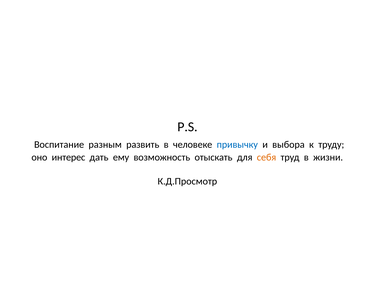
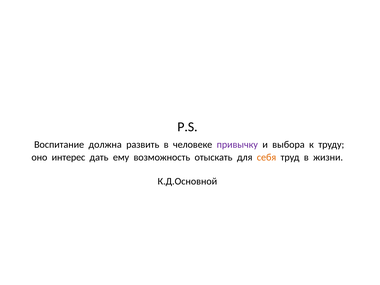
разным: разным -> должна
привычку colour: blue -> purple
К.Д.Просмотр: К.Д.Просмотр -> К.Д.Основной
